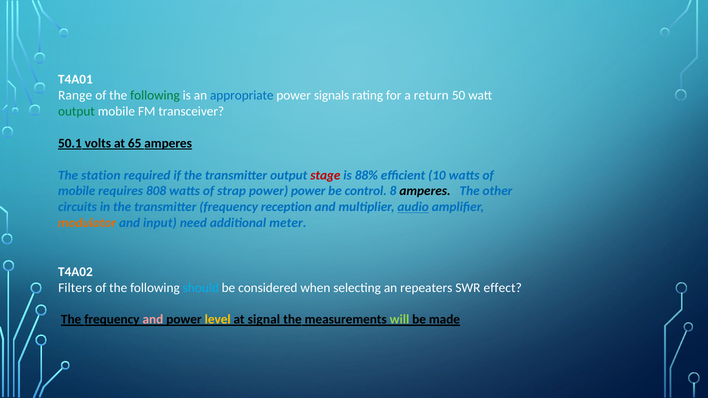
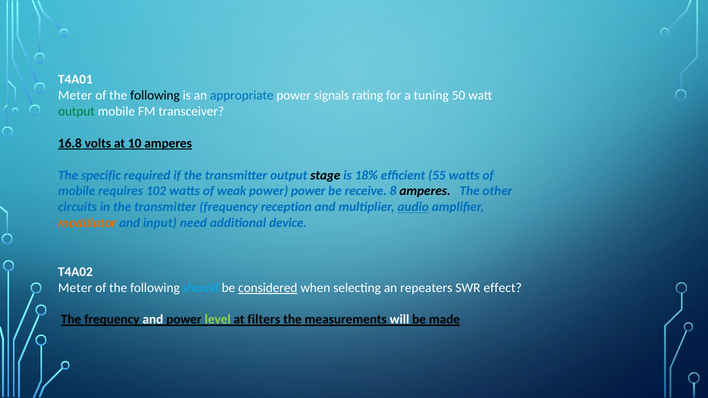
Range at (75, 96): Range -> Meter
following at (155, 96) colour: green -> black
return: return -> tuning
50.1: 50.1 -> 16.8
65: 65 -> 10
station: station -> specific
stage colour: red -> black
88%: 88% -> 18%
10: 10 -> 55
808: 808 -> 102
strap: strap -> weak
control: control -> receive
meter: meter -> device
Filters at (75, 288): Filters -> Meter
considered underline: none -> present
and at (153, 320) colour: pink -> white
level colour: yellow -> light green
signal: signal -> filters
will colour: light green -> white
